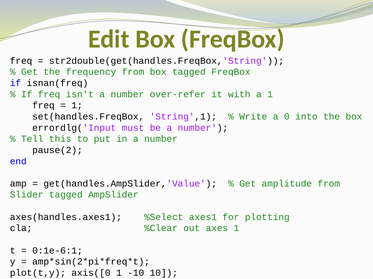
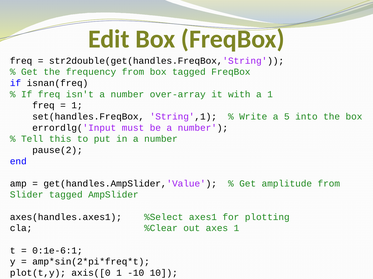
over-refer: over-refer -> over-array
0: 0 -> 5
